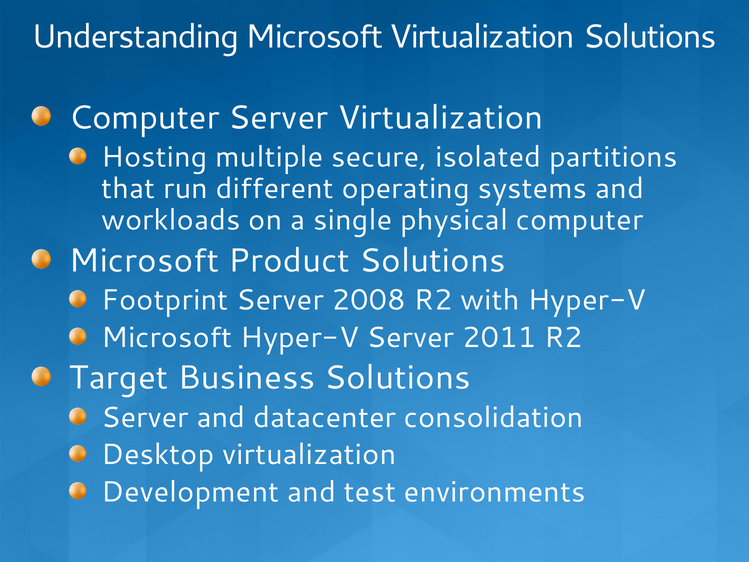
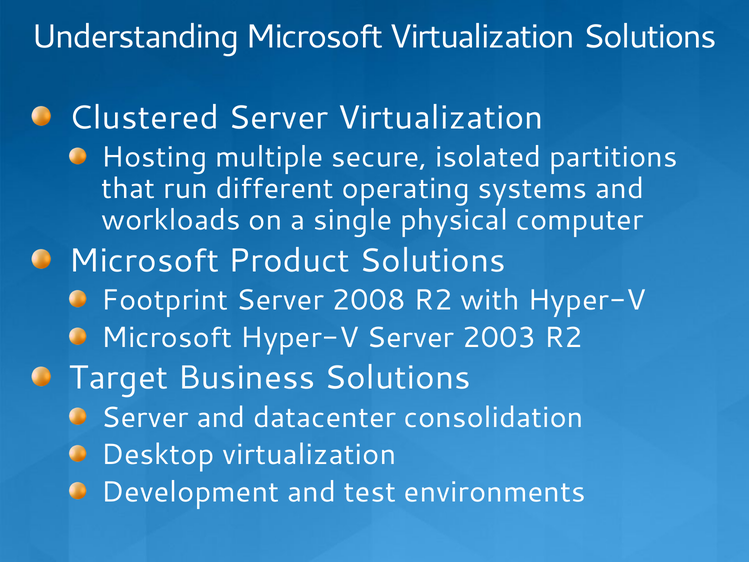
Computer at (144, 118): Computer -> Clustered
2011: 2011 -> 2003
